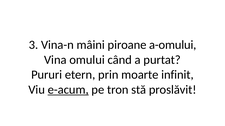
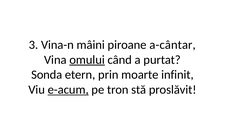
a-omului: a-omului -> a-cântar
omului underline: none -> present
Pururi: Pururi -> Sonda
